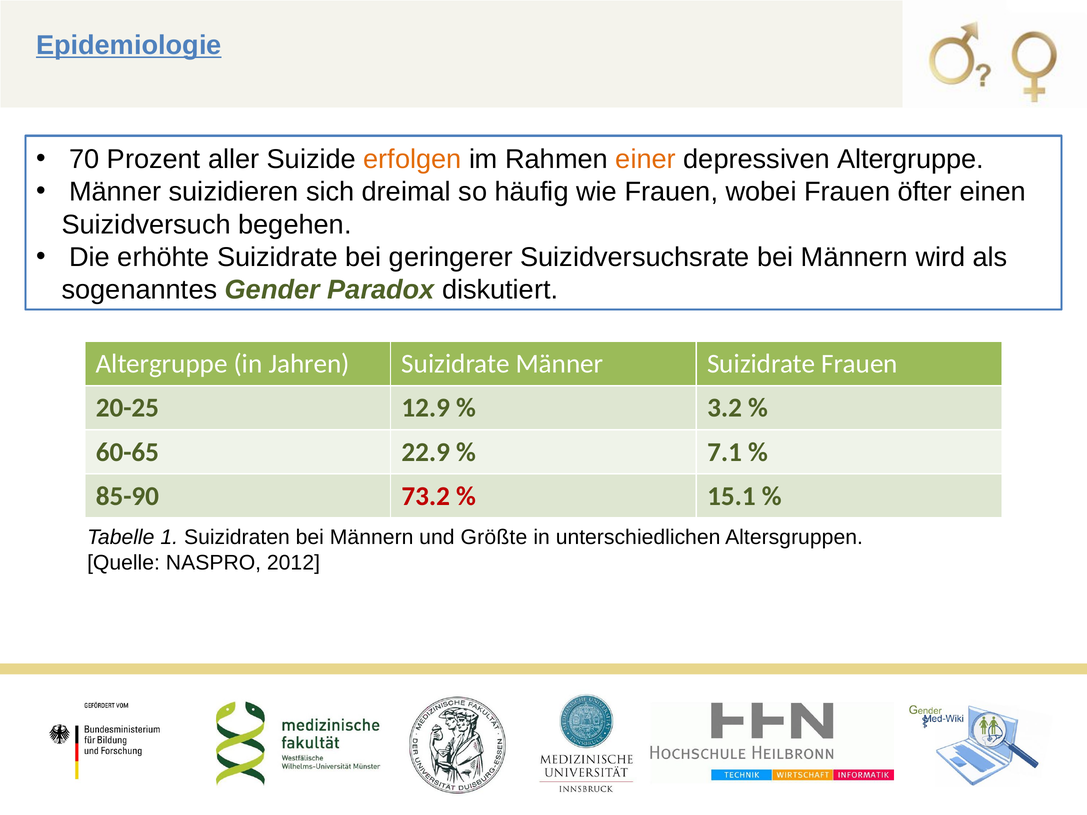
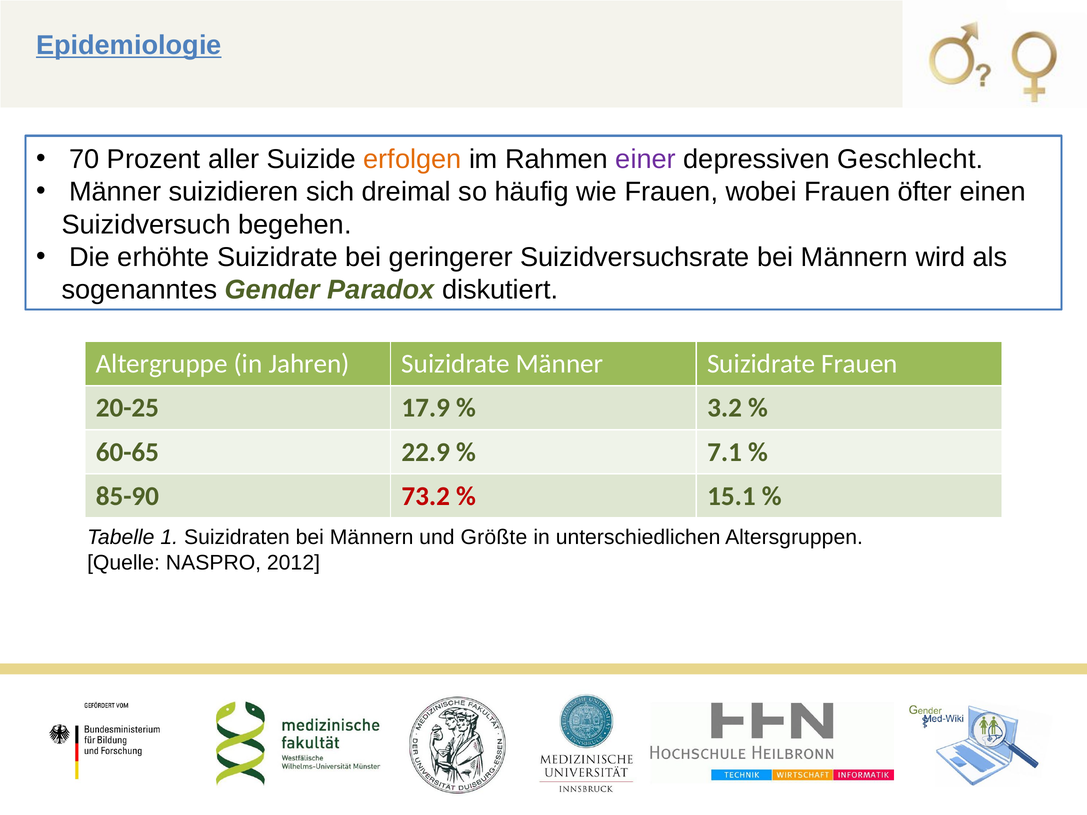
einer colour: orange -> purple
depressiven Altergruppe: Altergruppe -> Geschlecht
12.9: 12.9 -> 17.9
